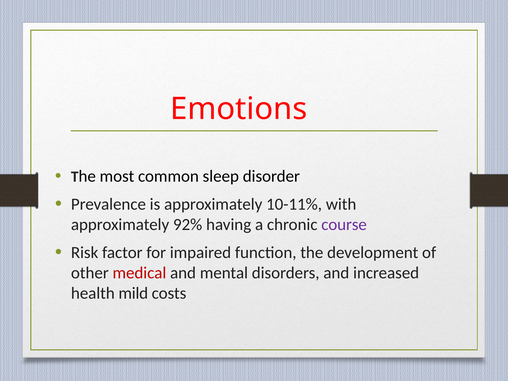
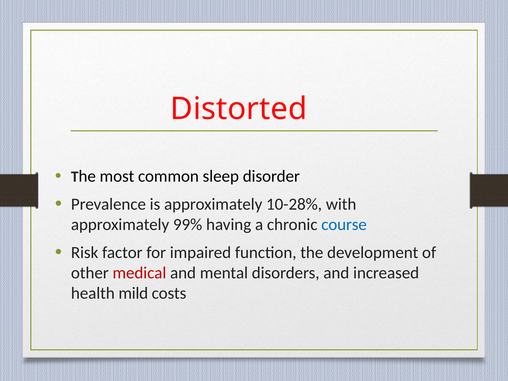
Emotions: Emotions -> Distorted
10-11%: 10-11% -> 10-28%
92%: 92% -> 99%
course colour: purple -> blue
